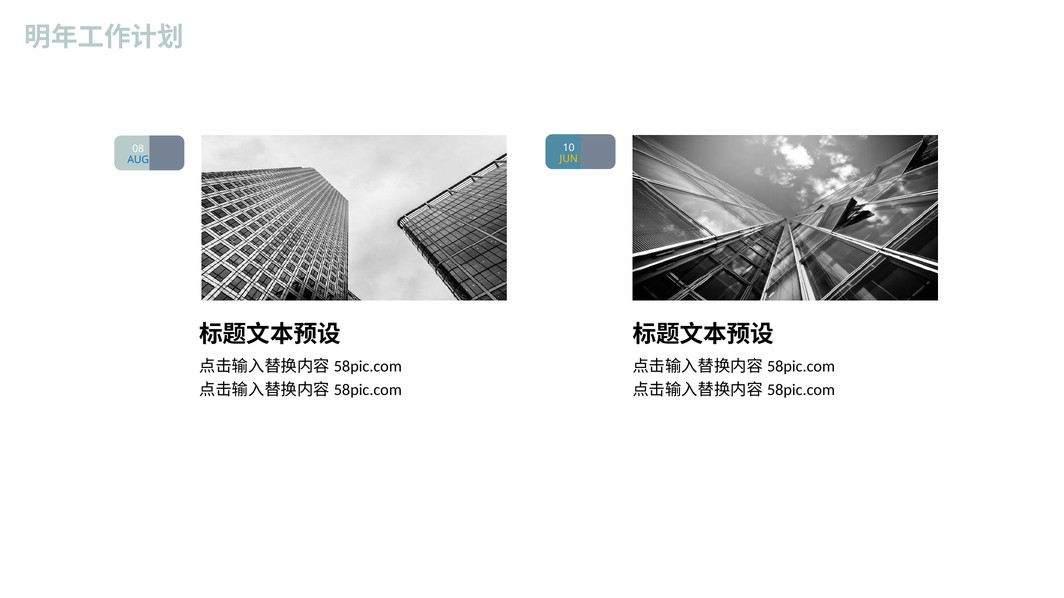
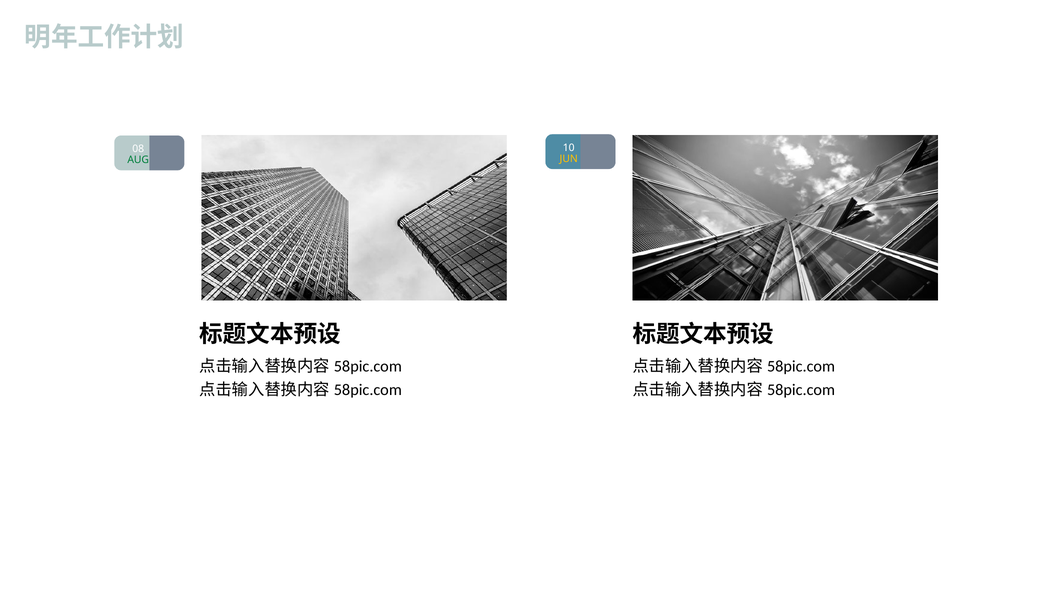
AUG colour: blue -> green
